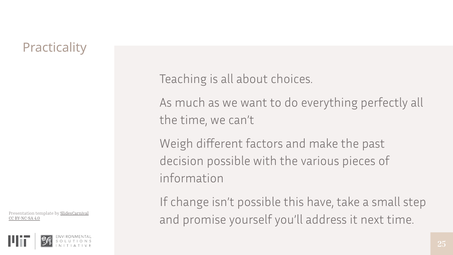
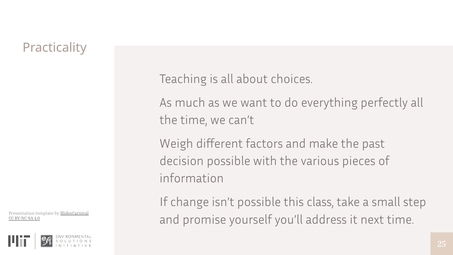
have: have -> class
